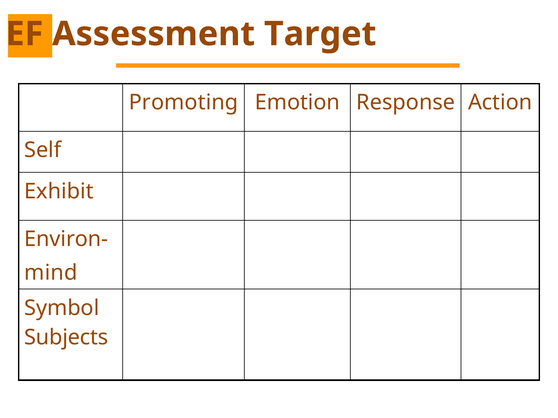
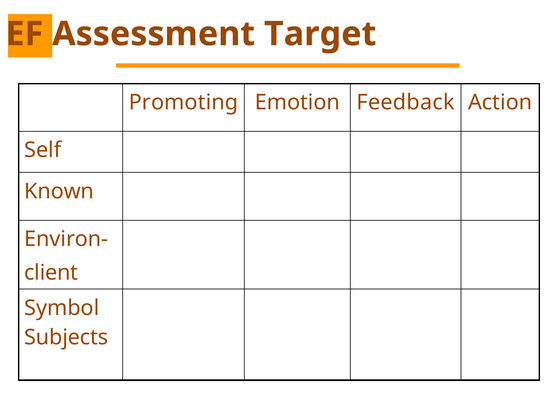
Response: Response -> Feedback
Exhibit: Exhibit -> Known
mind: mind -> client
